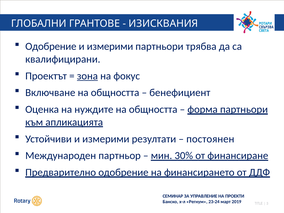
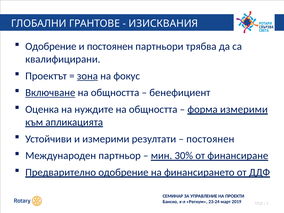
измерими at (110, 46): измерими -> постоянен
Включване underline: none -> present
форма партньори: партньори -> измерими
